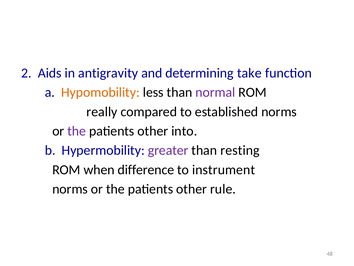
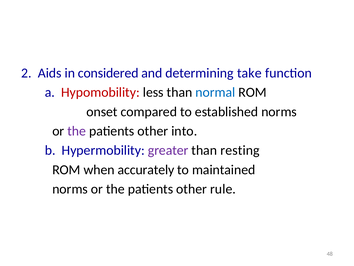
antigravity: antigravity -> considered
Hypomobility colour: orange -> red
normal colour: purple -> blue
really: really -> onset
difference: difference -> accurately
instrument: instrument -> maintained
